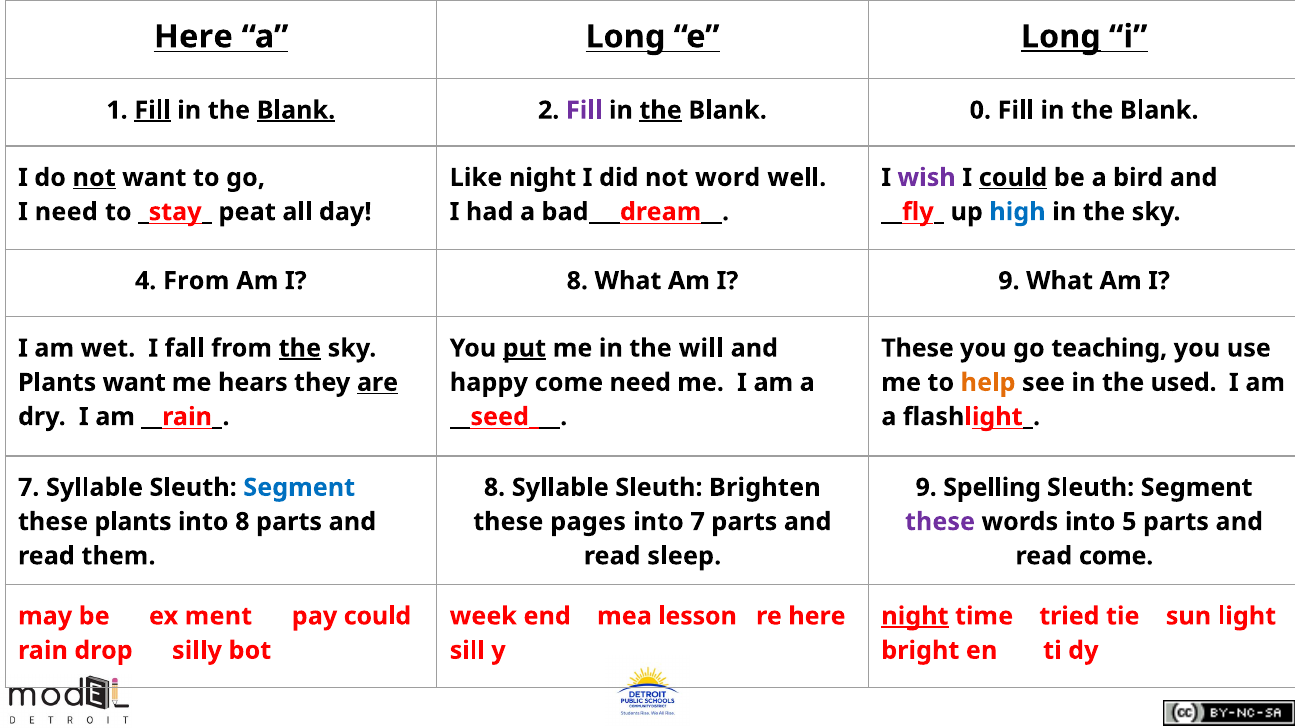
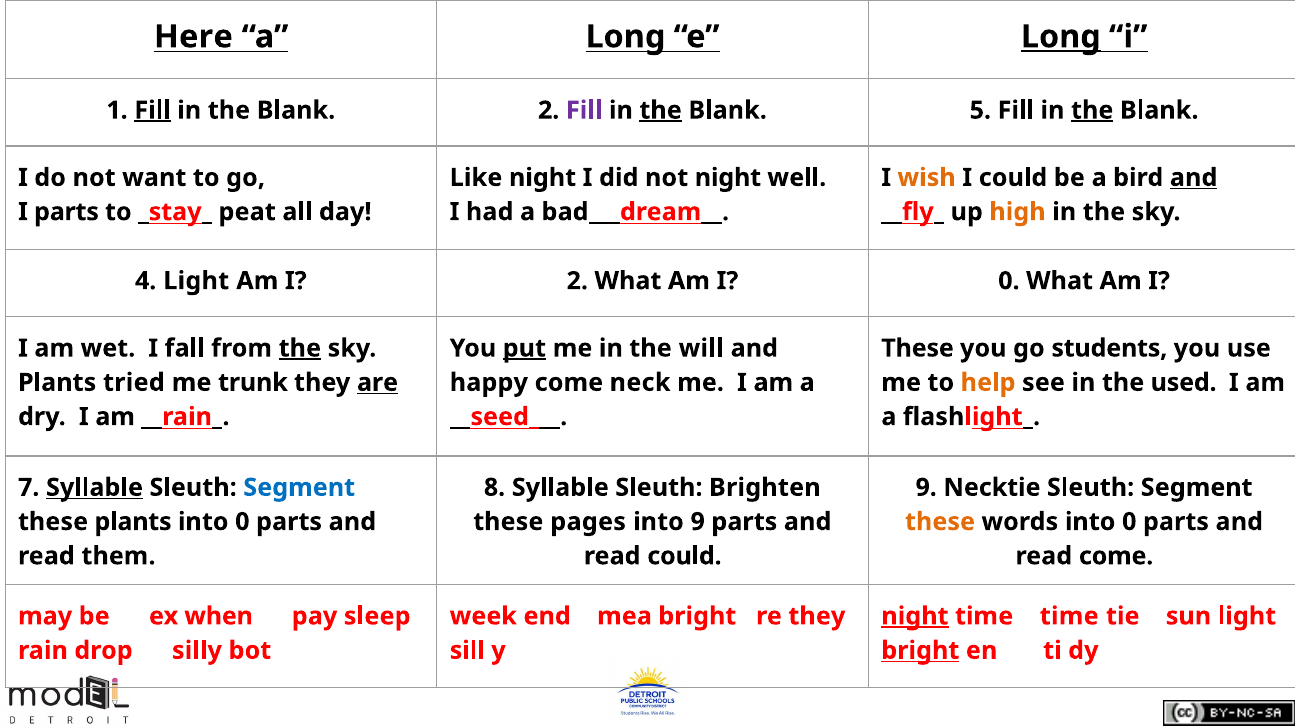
Blank at (296, 110) underline: present -> none
0: 0 -> 5
the at (1092, 110) underline: none -> present
not at (94, 178) underline: present -> none
not word: word -> night
wish colour: purple -> orange
could at (1013, 178) underline: present -> none
and at (1194, 178) underline: none -> present
I need: need -> parts
high colour: blue -> orange
4 From: From -> Light
I 8: 8 -> 2
I 9: 9 -> 0
teaching: teaching -> students
Plants want: want -> tried
hears: hears -> trunk
come need: need -> neck
Syllable at (95, 488) underline: none -> present
Spelling: Spelling -> Necktie
8 at (242, 522): 8 -> 0
into 7: 7 -> 9
these at (940, 522) colour: purple -> orange
words into 5: 5 -> 0
read sleep: sleep -> could
ment: ment -> when
pay could: could -> sleep
mea lesson: lesson -> bright
re here: here -> they
time tried: tried -> time
bright at (920, 651) underline: none -> present
